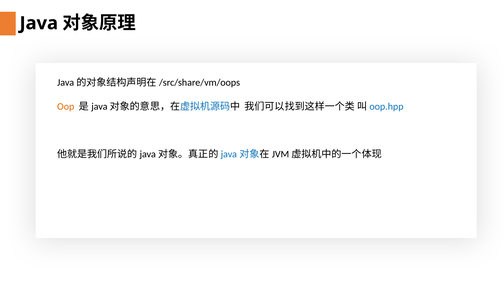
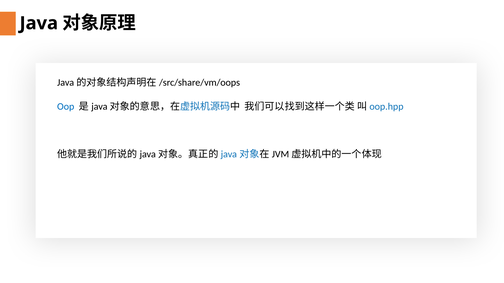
Oop colour: orange -> blue
